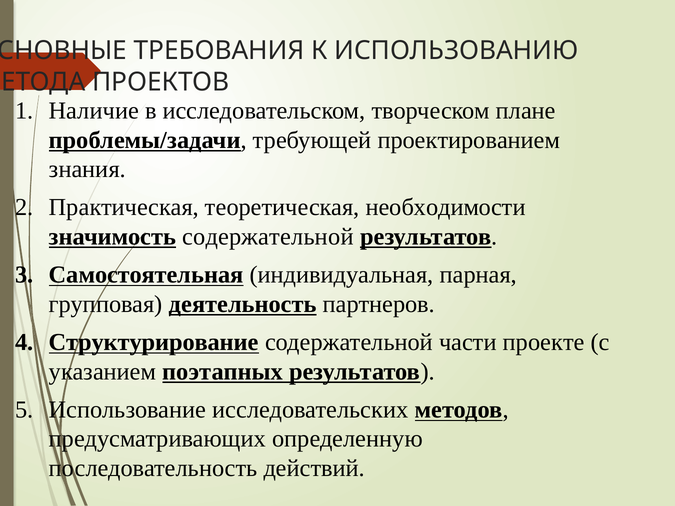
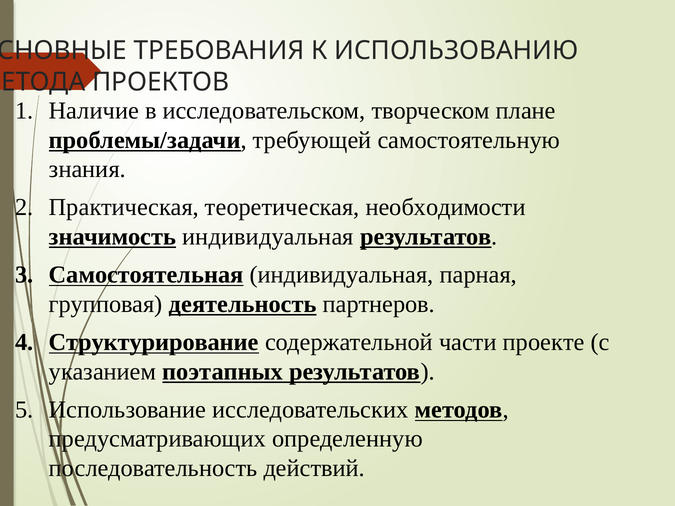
проектированием: проектированием -> самостоятельную
значимость содержательной: содержательной -> индивидуальная
